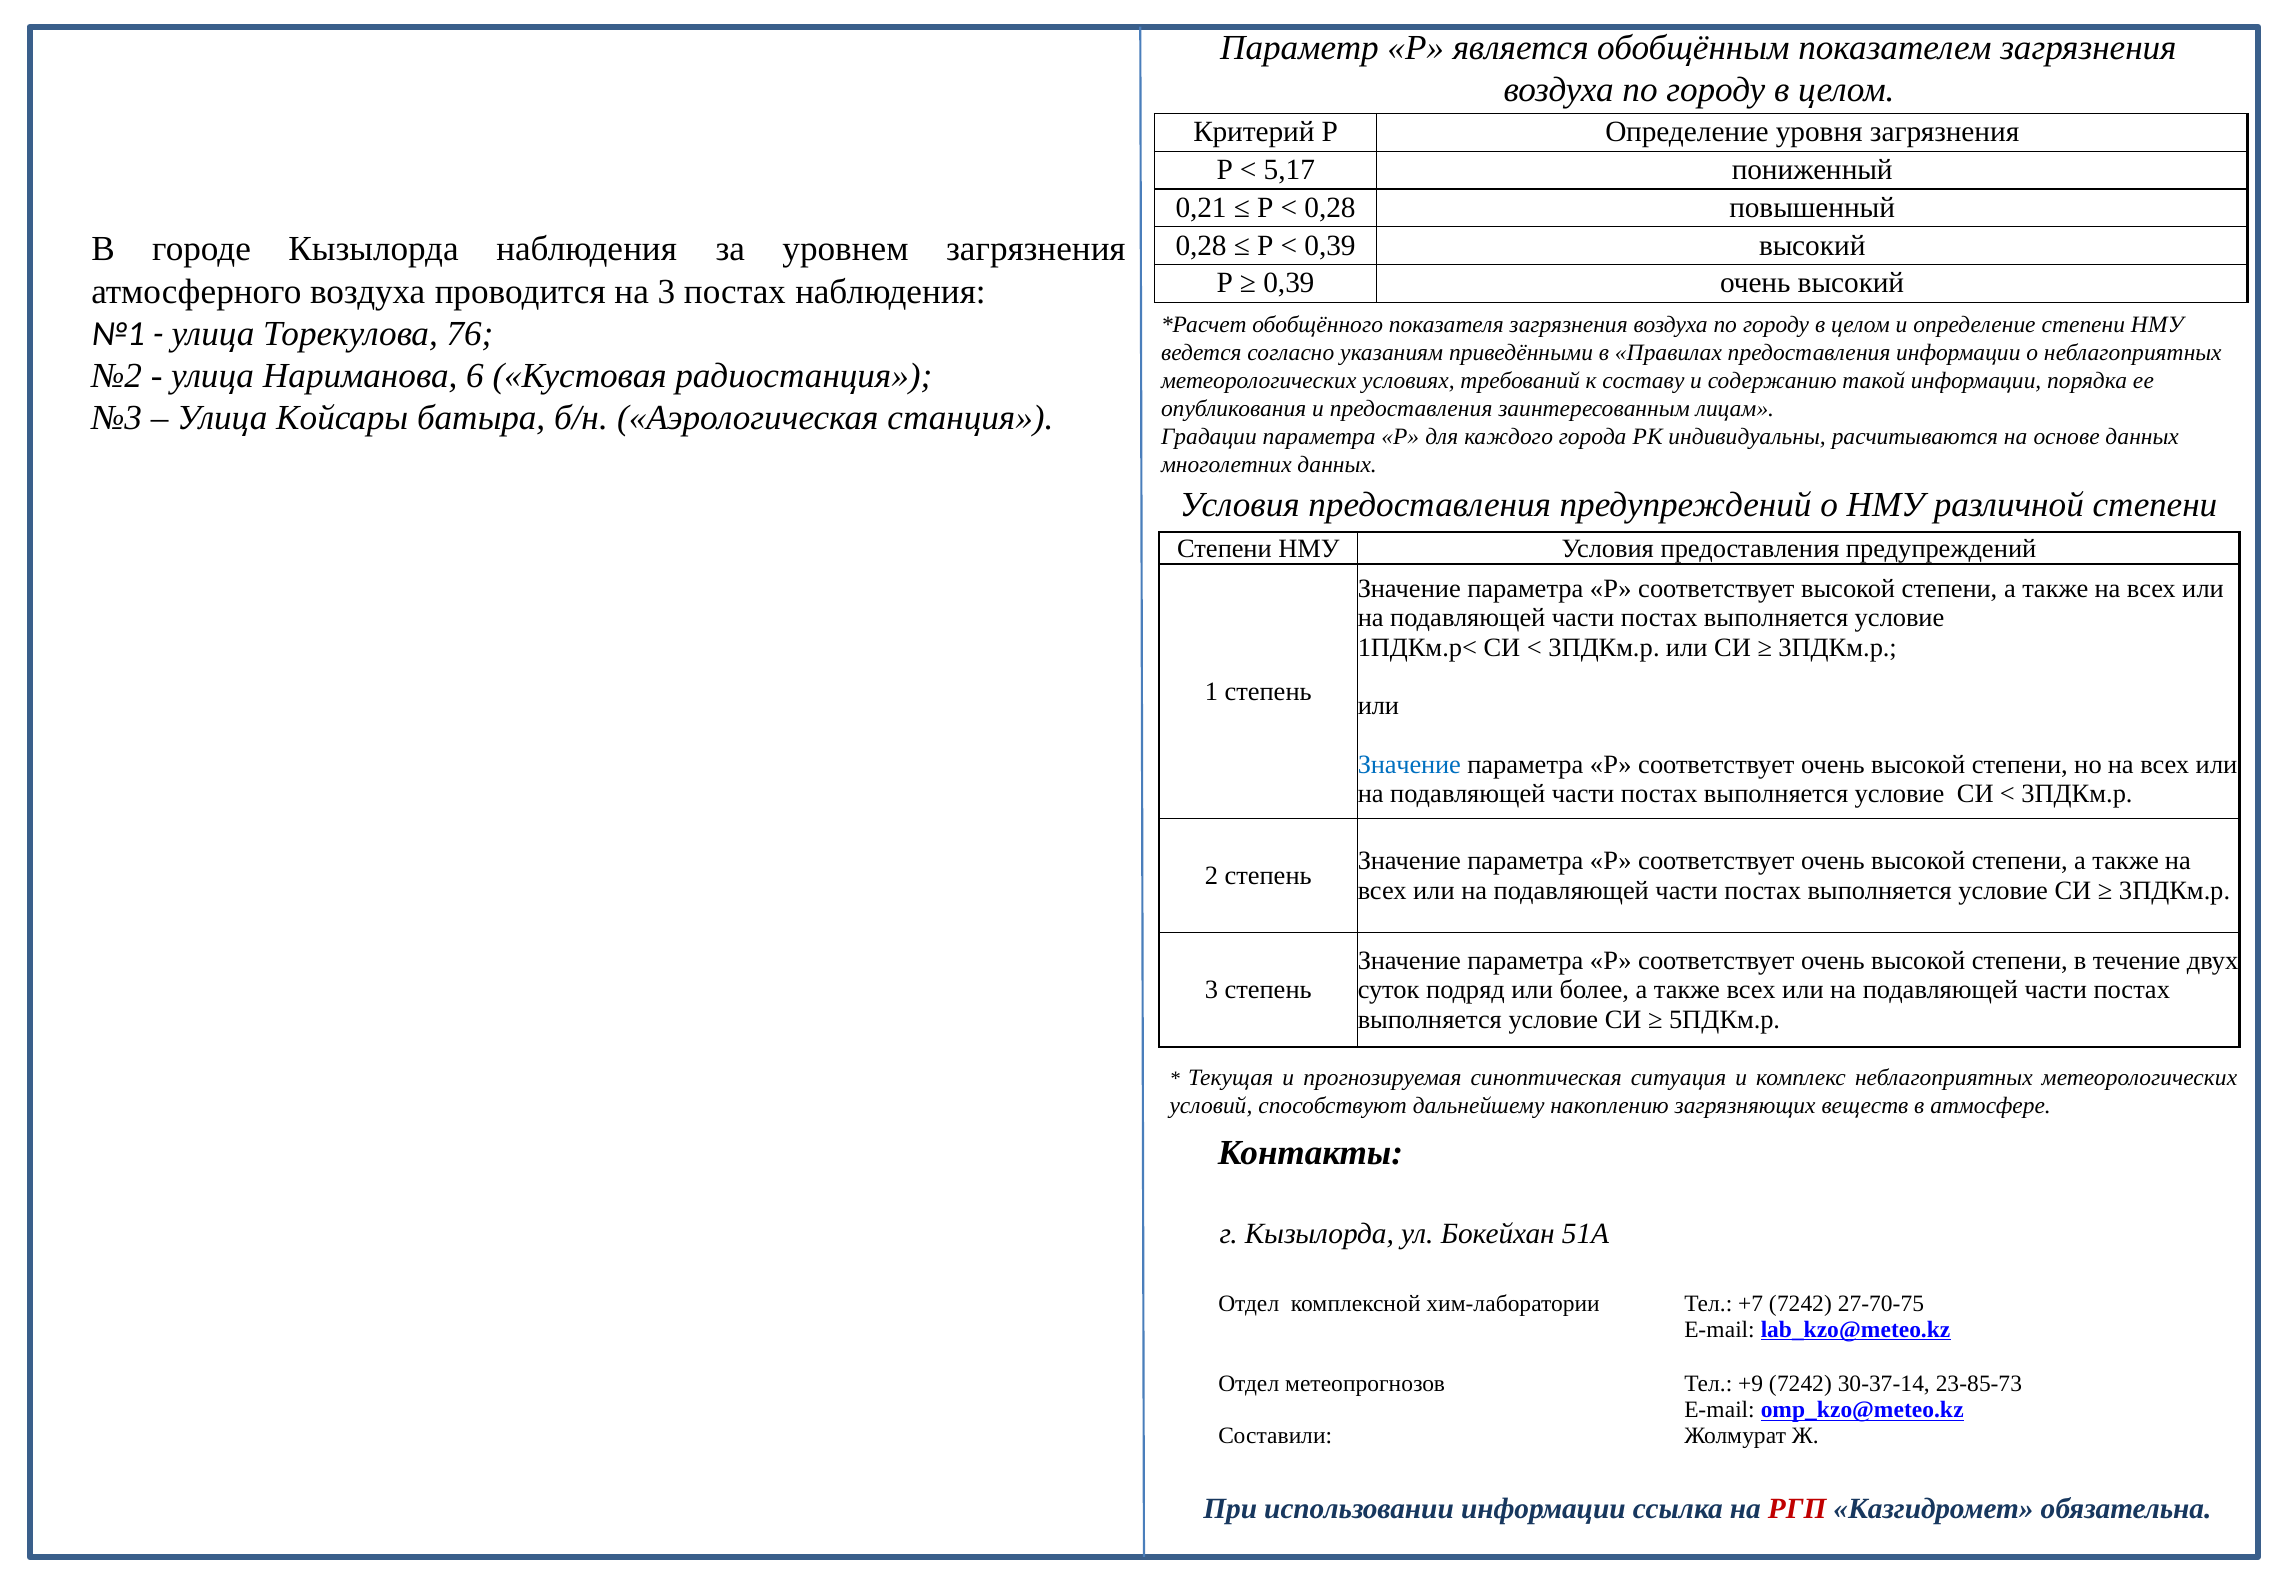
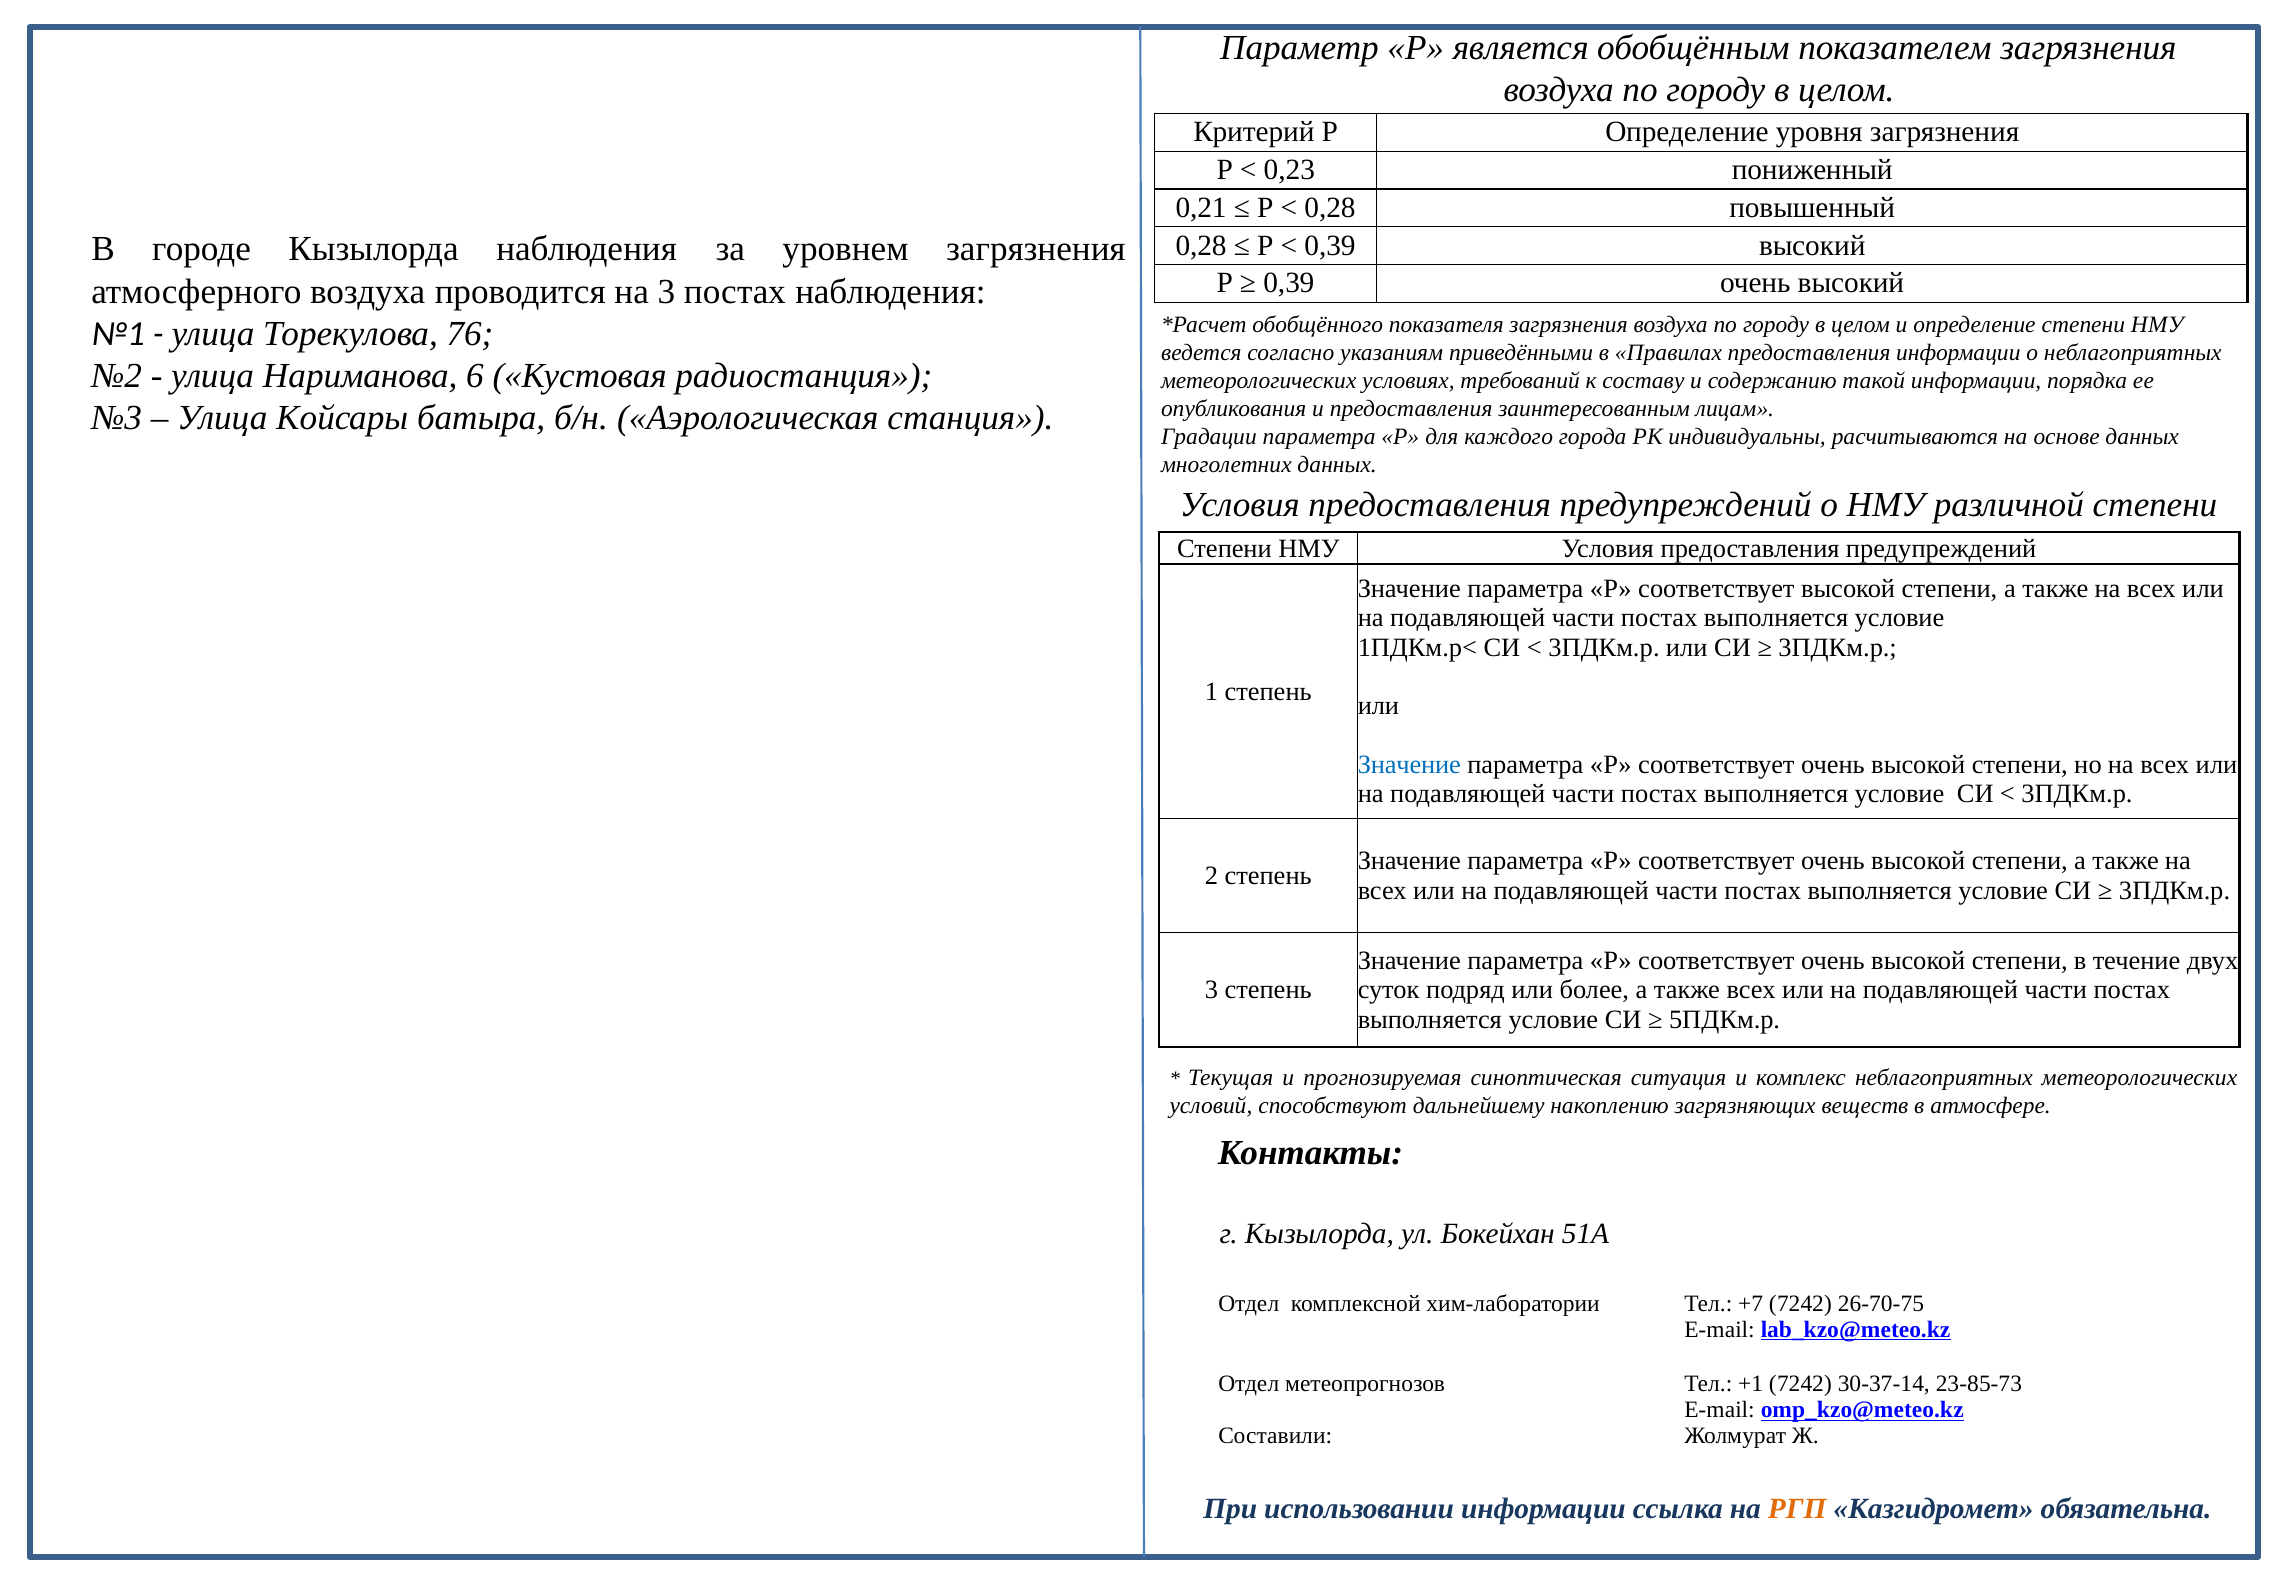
5,17: 5,17 -> 0,23
27-70-75: 27-70-75 -> 26-70-75
+9: +9 -> +1
РГП colour: red -> orange
